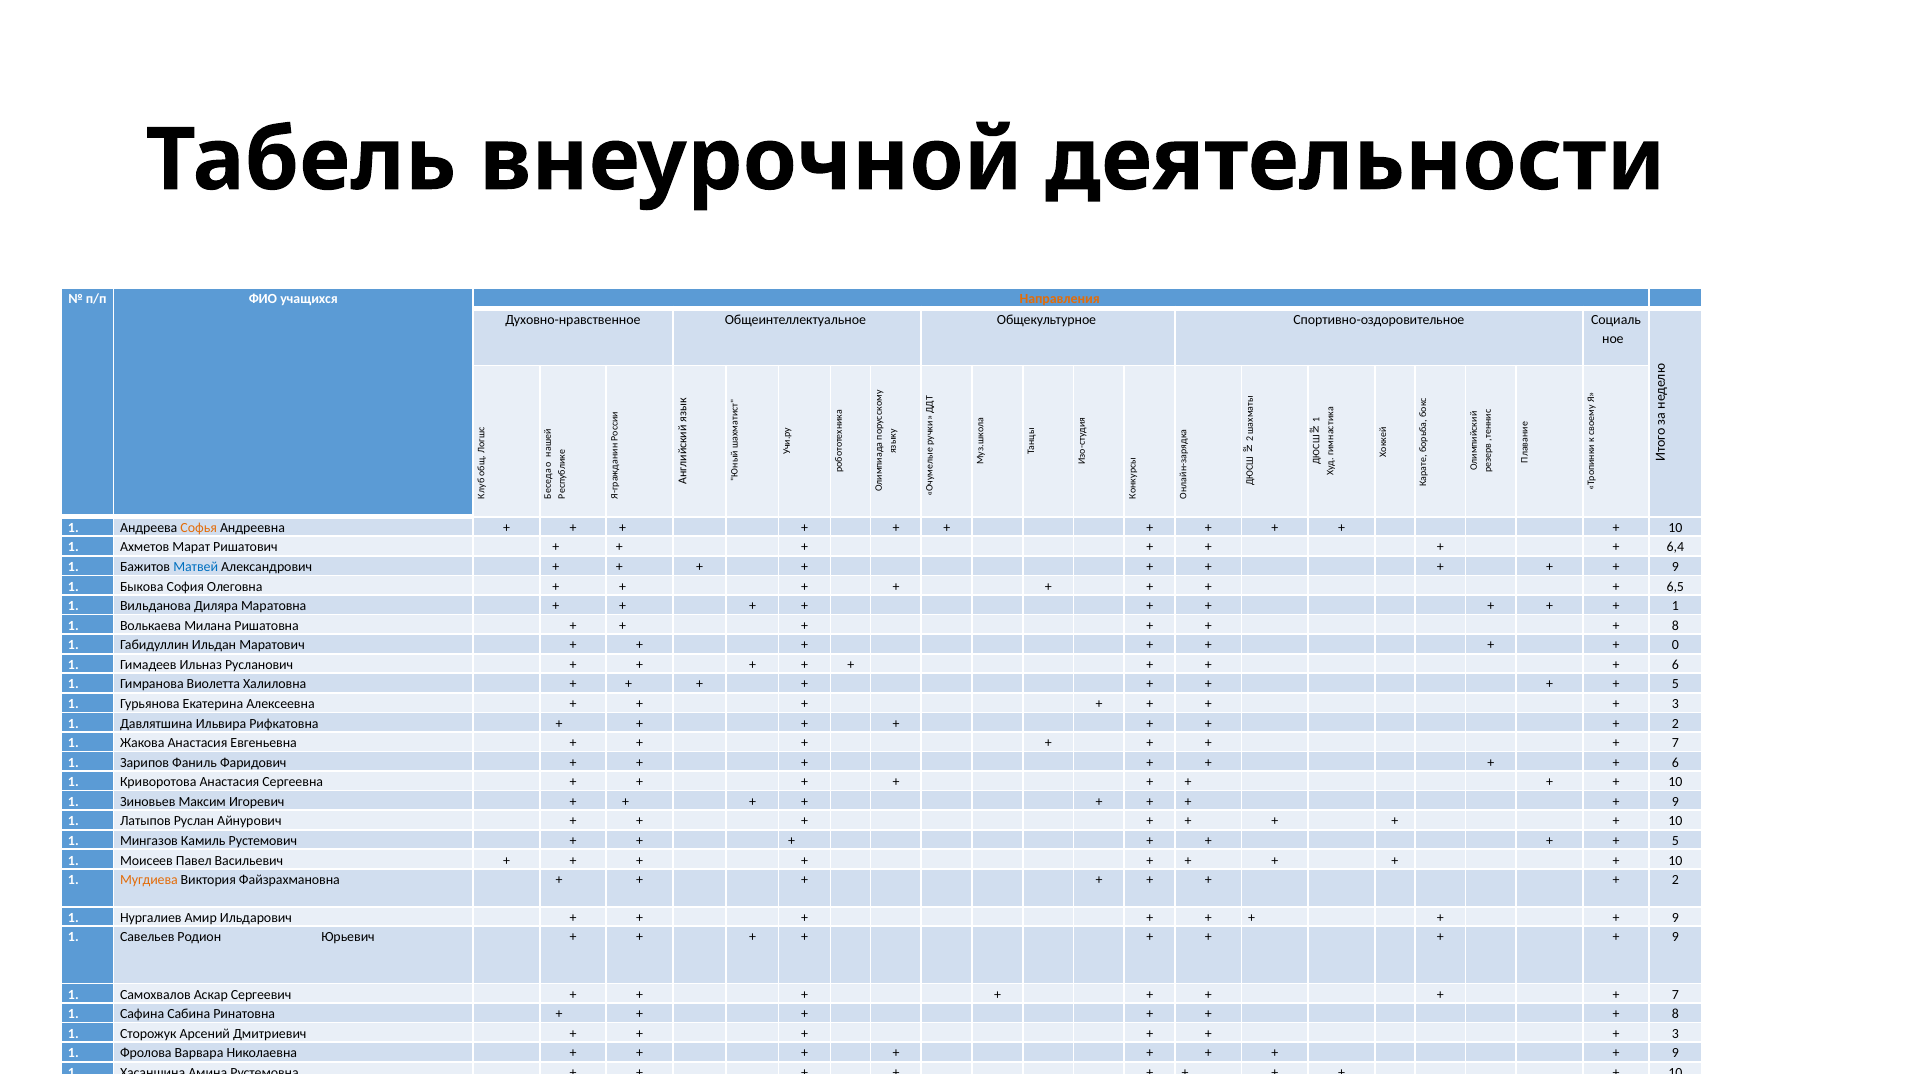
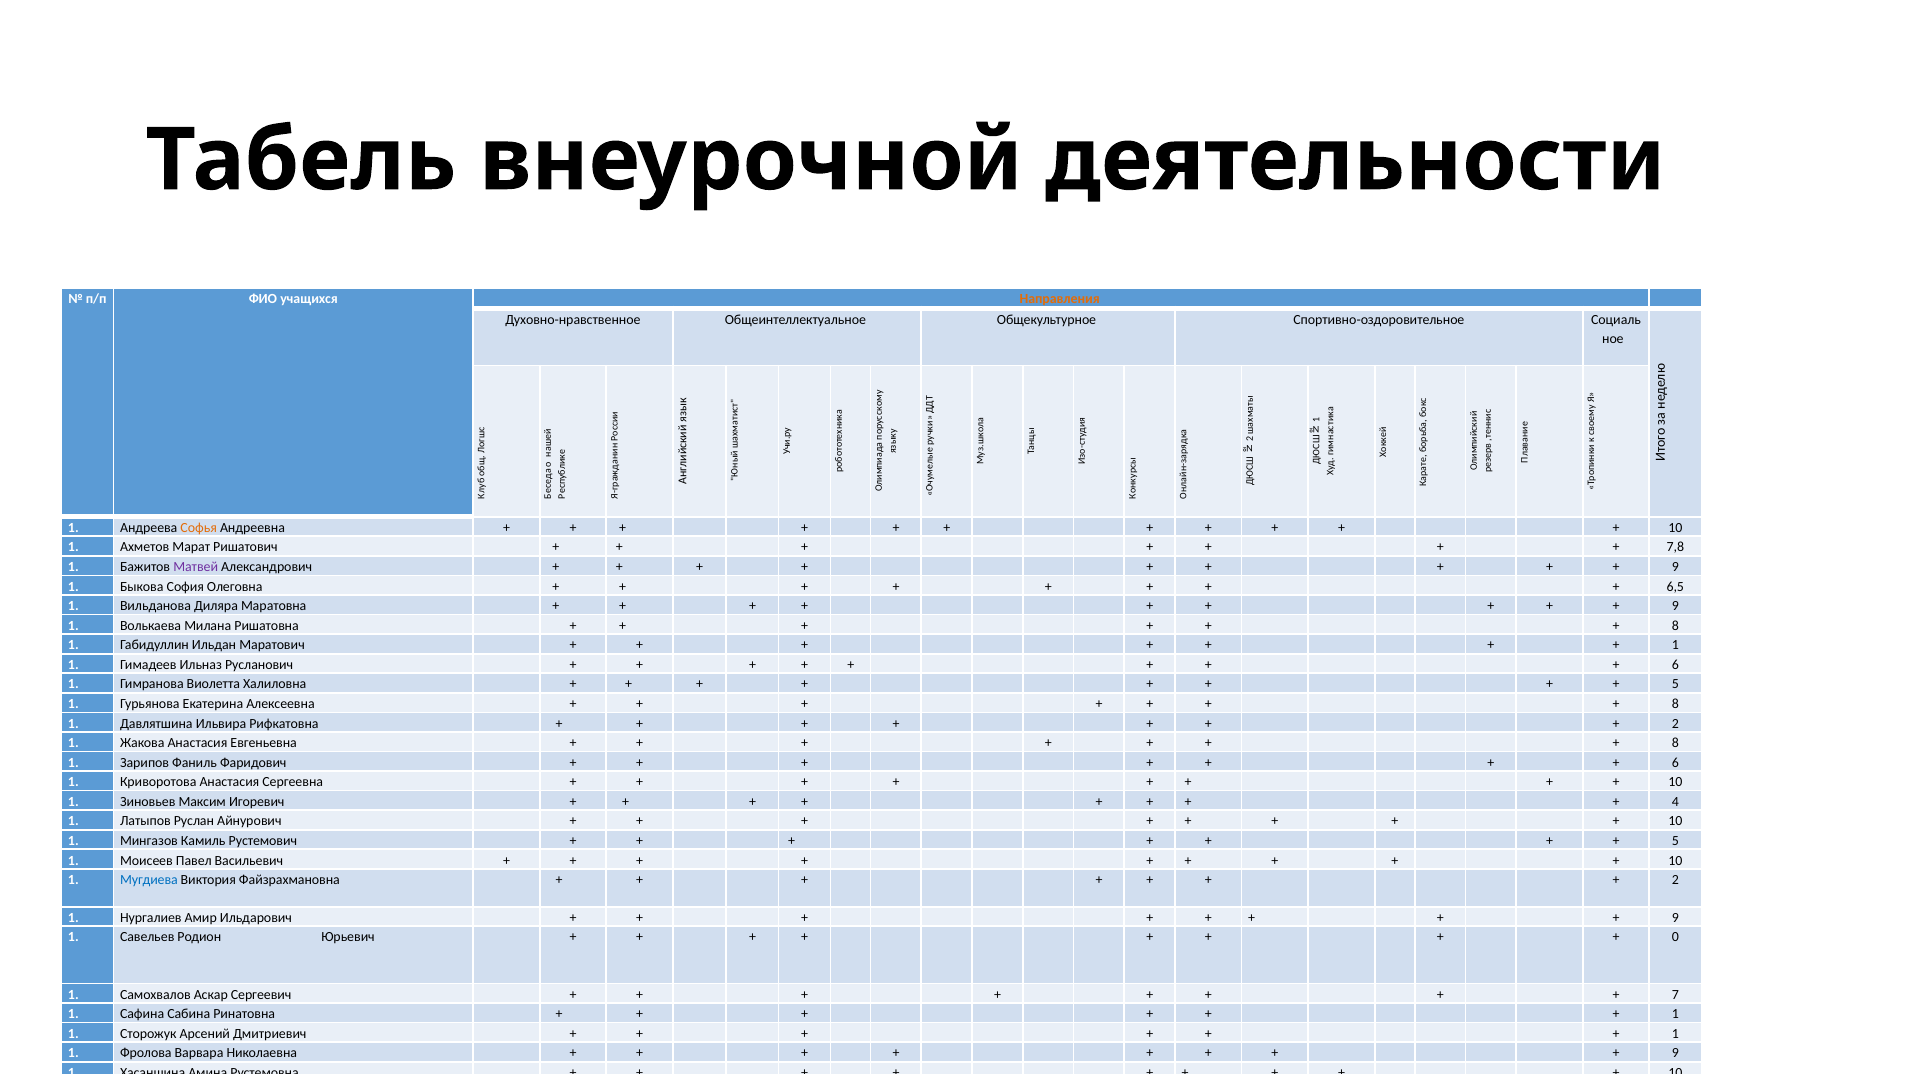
6,4: 6,4 -> 7,8
Матвей colour: blue -> purple
1 at (1675, 606): 1 -> 9
0 at (1675, 645): 0 -> 1
3 at (1675, 704): 3 -> 8
7 at (1675, 743): 7 -> 8
9 at (1675, 802): 9 -> 4
Мугдиева colour: orange -> blue
9 at (1675, 937): 9 -> 0
8 at (1675, 1014): 8 -> 1
3 at (1675, 1033): 3 -> 1
